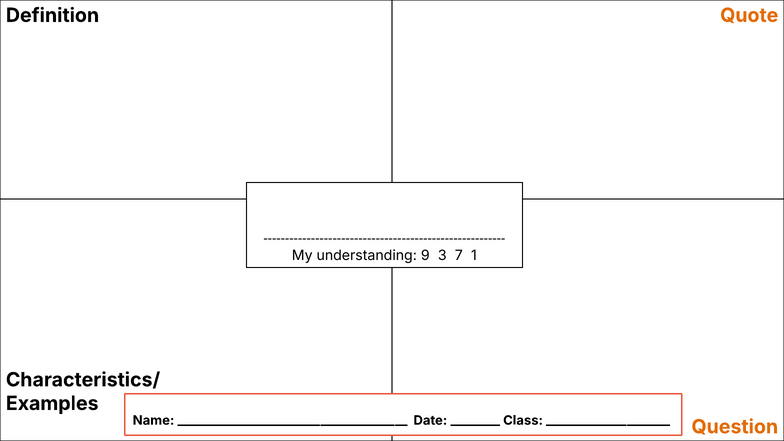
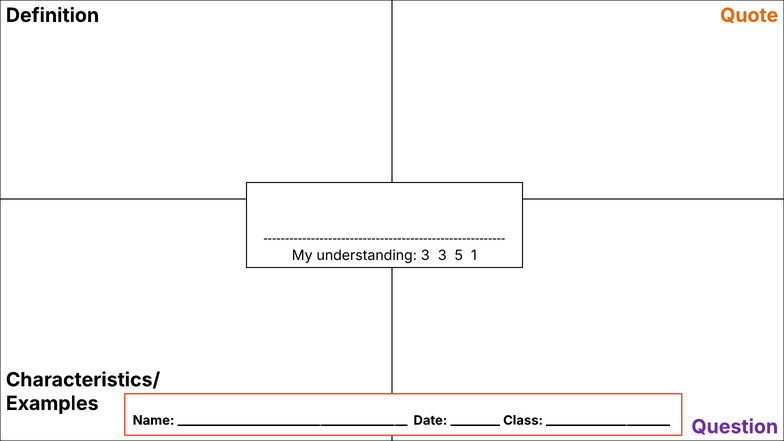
understanding 9: 9 -> 3
7: 7 -> 5
Question colour: orange -> purple
